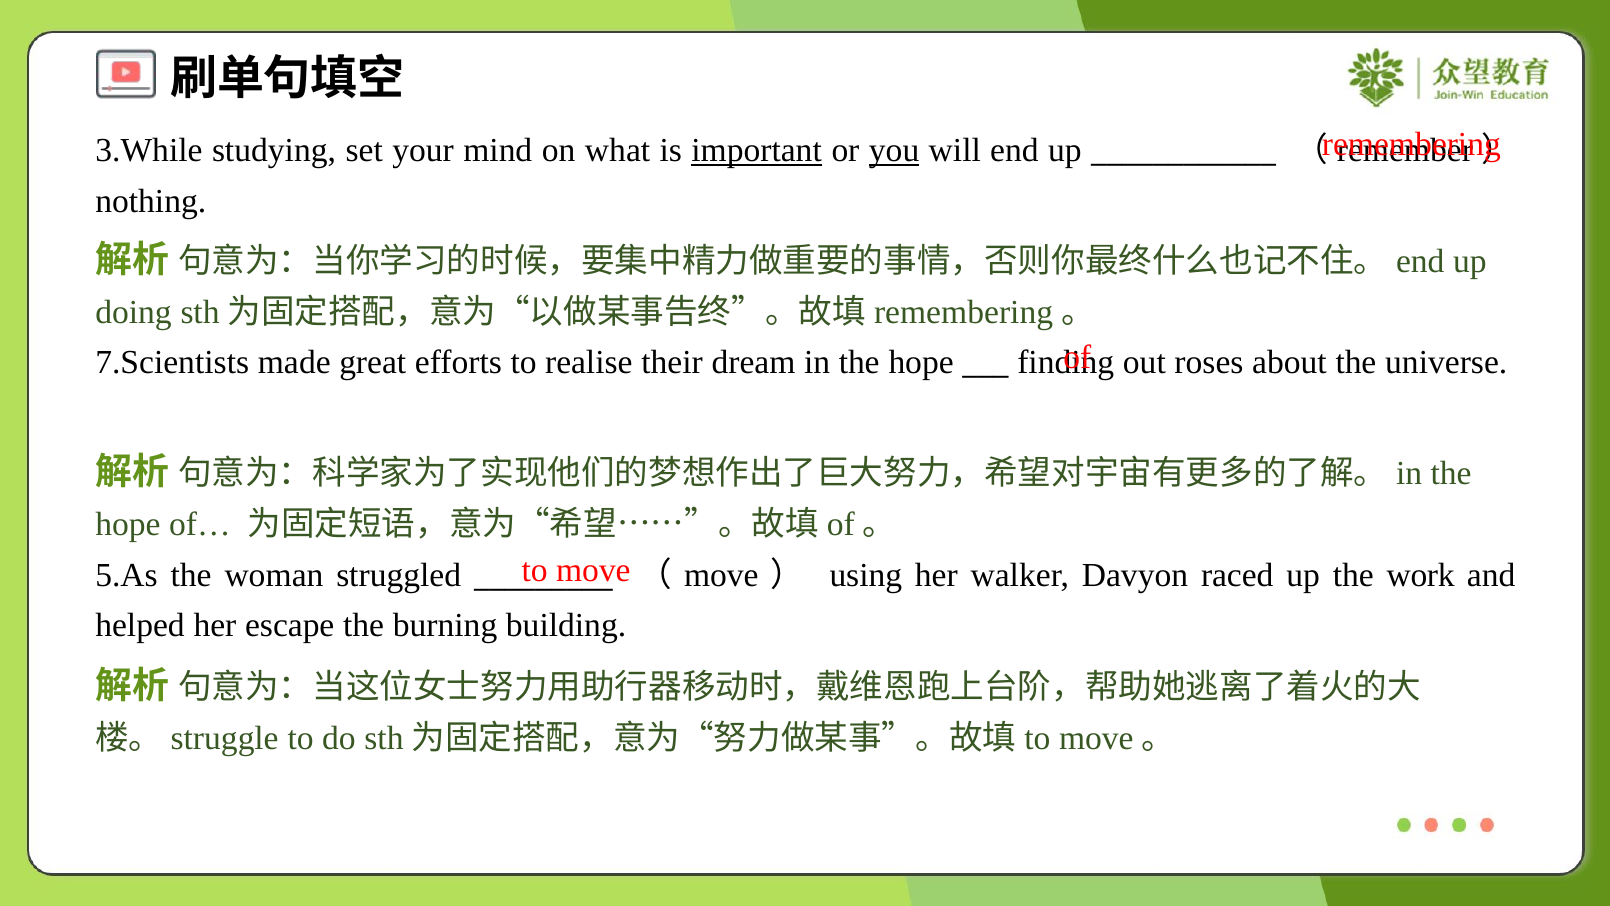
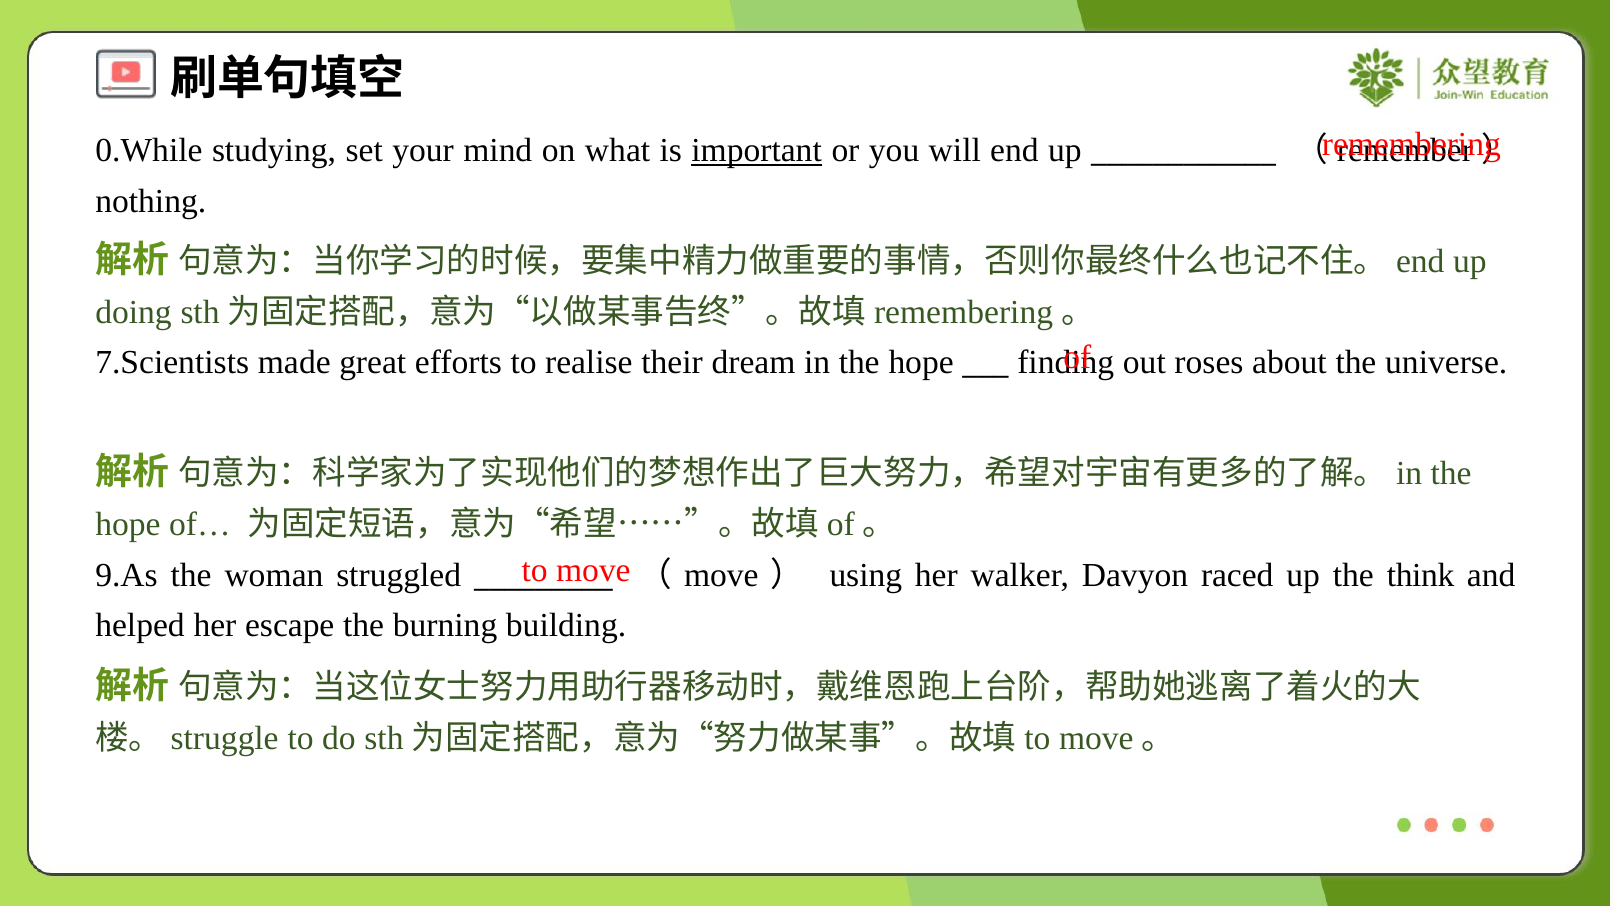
3.While: 3.While -> 0.While
you underline: present -> none
5.As: 5.As -> 9.As
work: work -> think
